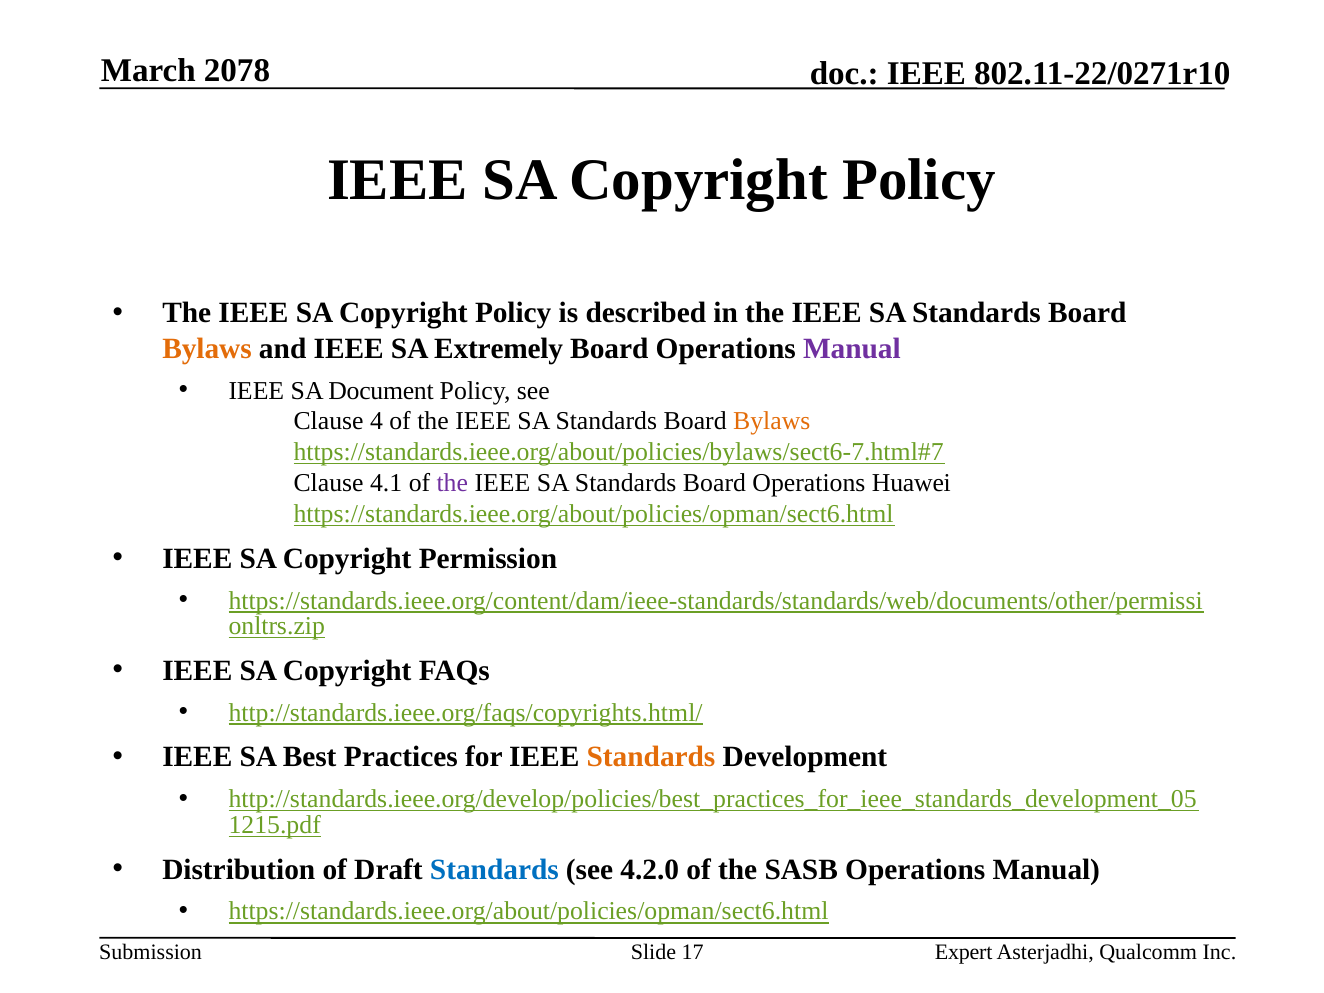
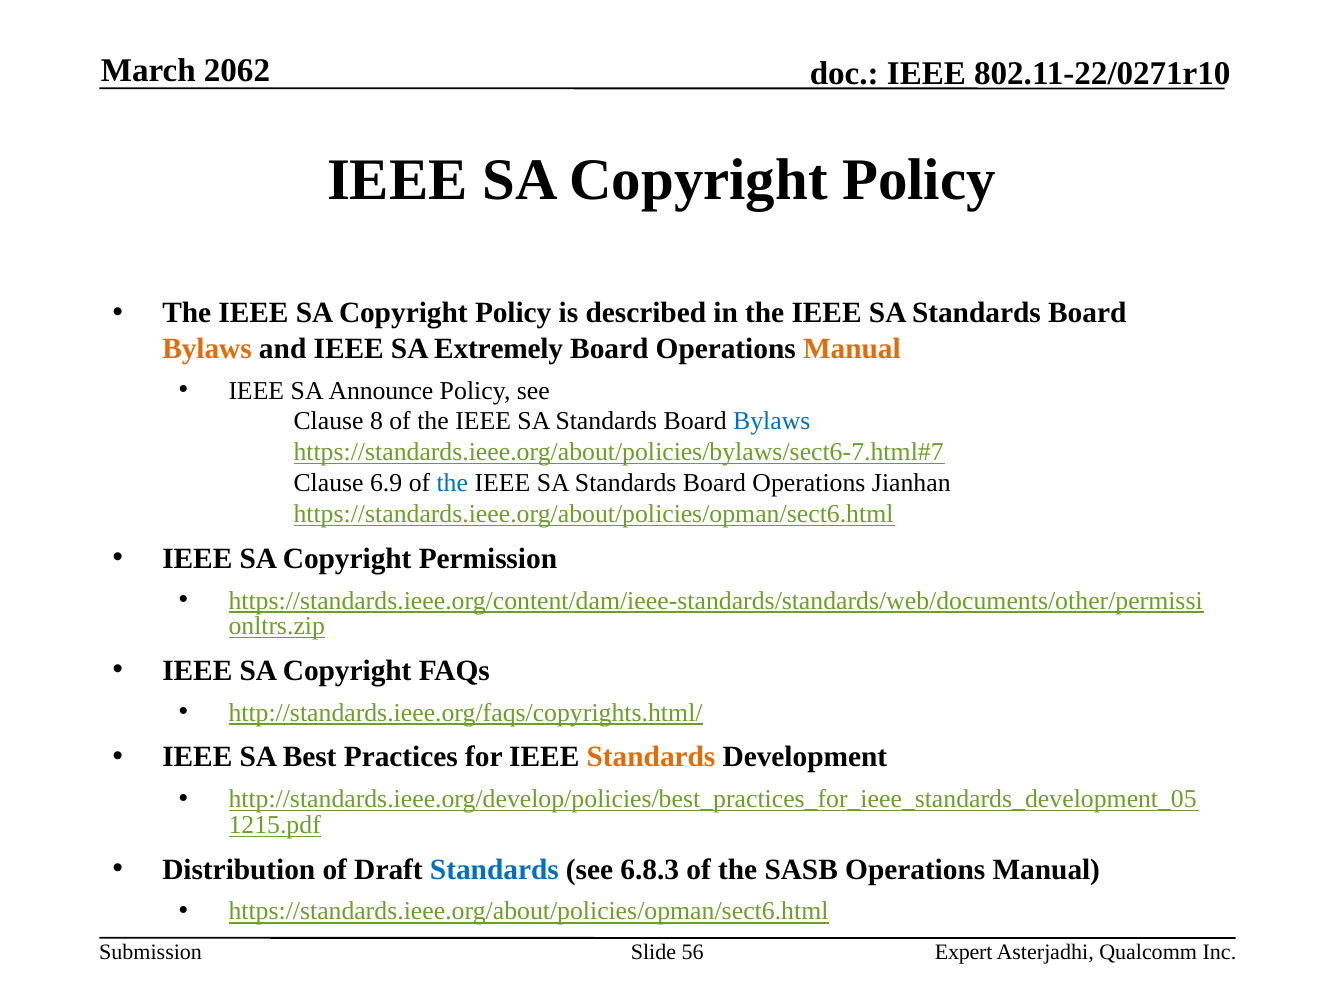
2078: 2078 -> 2062
Manual at (852, 349) colour: purple -> orange
Document: Document -> Announce
4: 4 -> 8
Bylaws at (772, 421) colour: orange -> blue
4.1: 4.1 -> 6.9
the at (452, 483) colour: purple -> blue
Huawei: Huawei -> Jianhan
4.2.0: 4.2.0 -> 6.8.3
17: 17 -> 56
